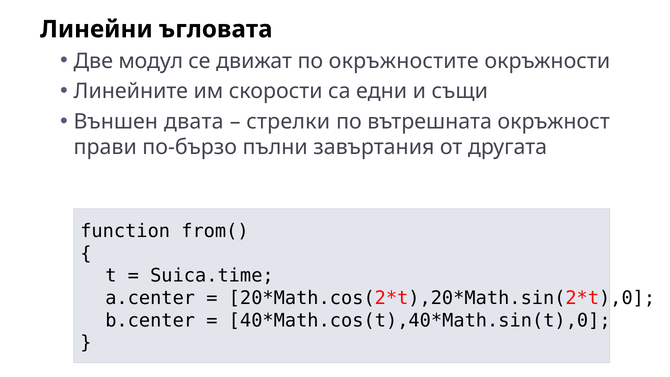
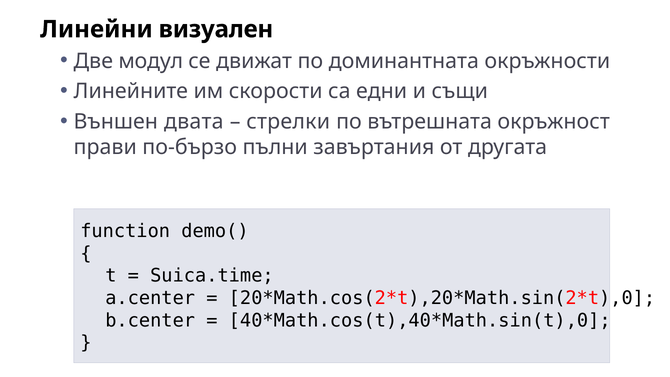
ъгловата: ъгловата -> визуален
окръжностите: окръжностите -> доминантната
from(: from( -> demo(
